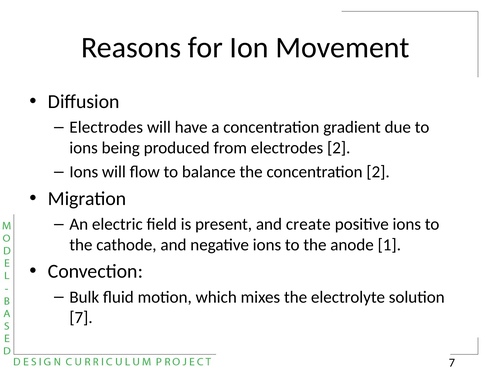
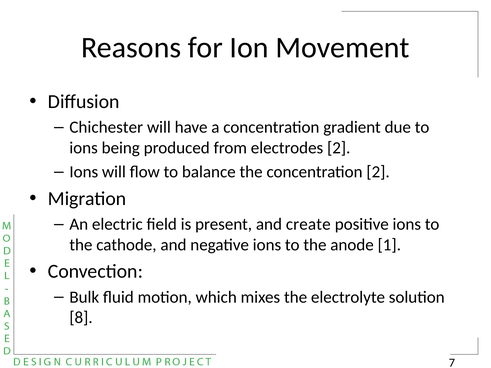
Electrodes at (106, 127): Electrodes -> Chichester
7 at (81, 318): 7 -> 8
